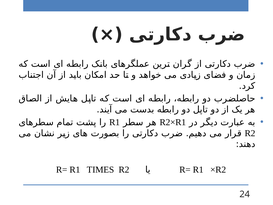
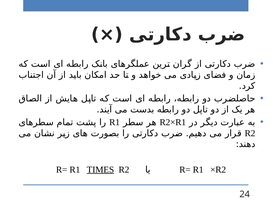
TIMES underline: none -> present
